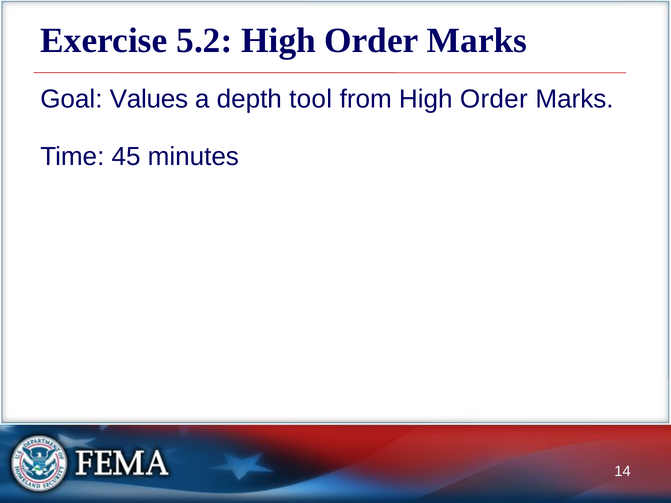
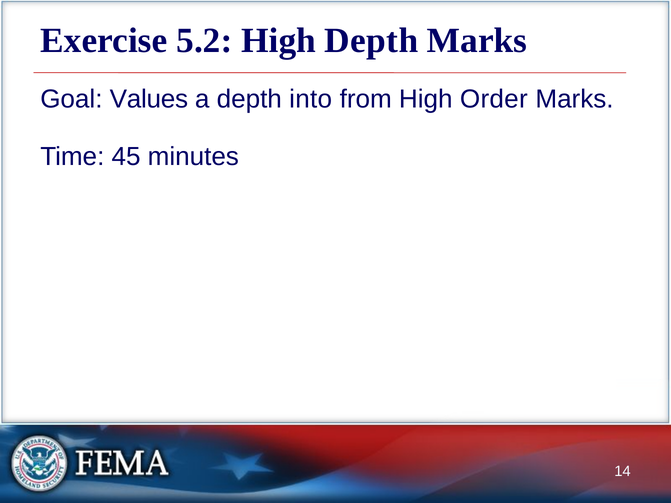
5.2 High Order: Order -> Depth
tool: tool -> into
